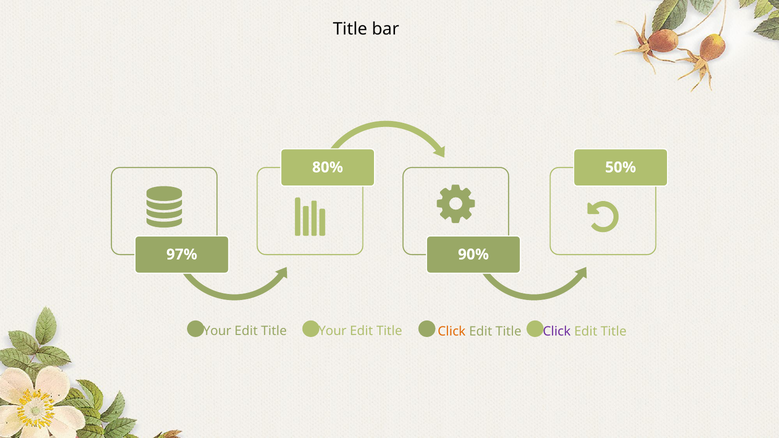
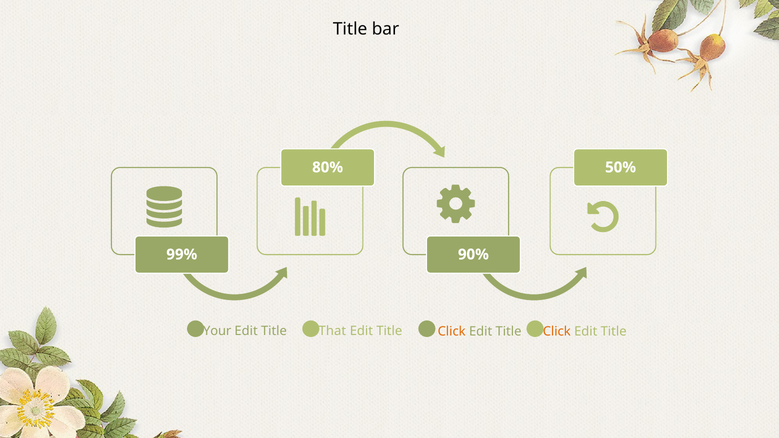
97%: 97% -> 99%
Title Your: Your -> That
Click at (557, 332) colour: purple -> orange
